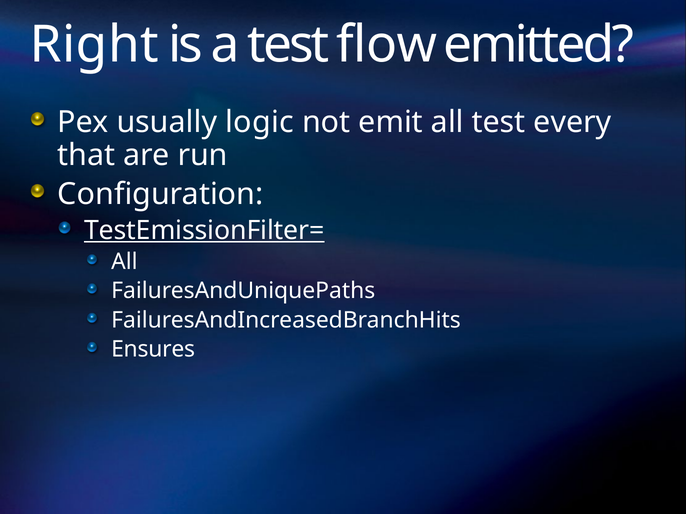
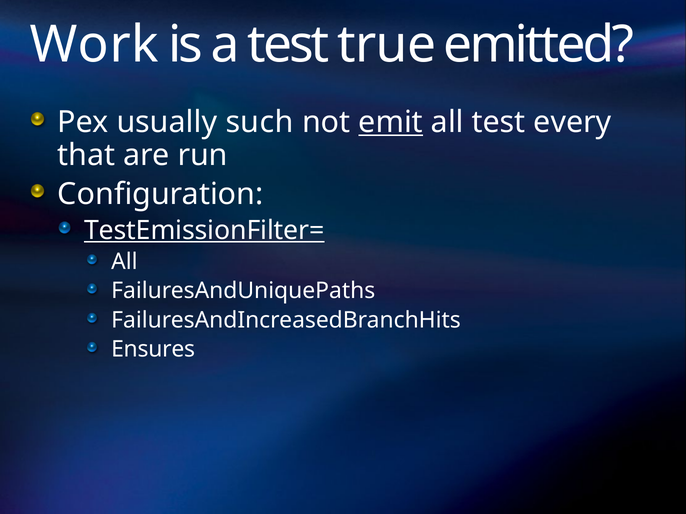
Right: Right -> Work
flow: flow -> true
logic: logic -> such
emit underline: none -> present
